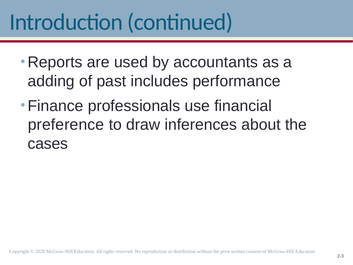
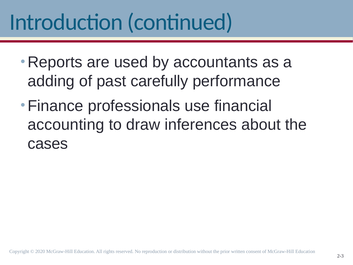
includes: includes -> carefully
preference: preference -> accounting
